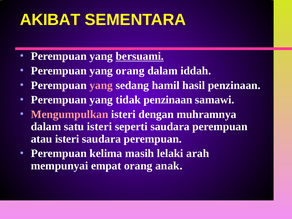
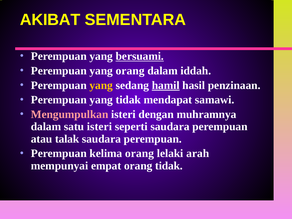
yang at (101, 85) colour: pink -> yellow
hamil underline: none -> present
tidak penzinaan: penzinaan -> mendapat
atau isteri: isteri -> talak
kelima masih: masih -> orang
orang anak: anak -> tidak
